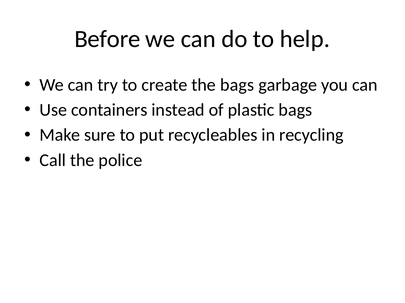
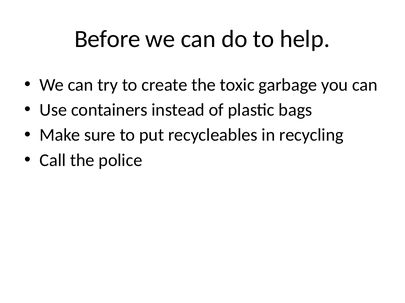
the bags: bags -> toxic
